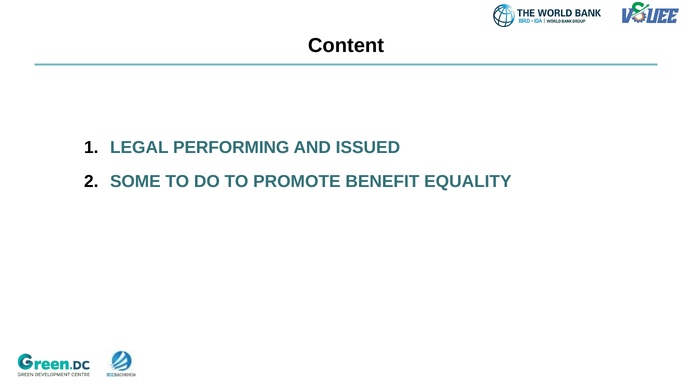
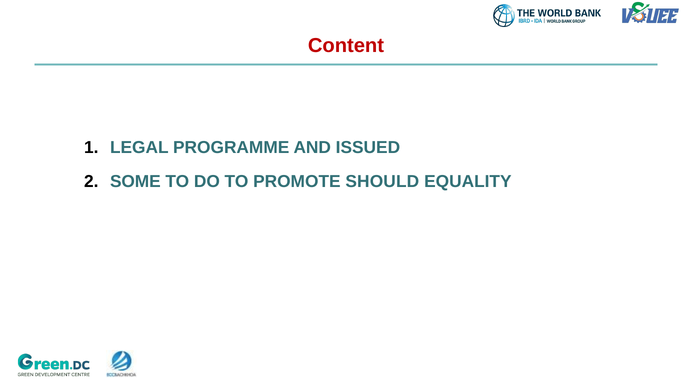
Content colour: black -> red
PERFORMING: PERFORMING -> PROGRAMME
BENEFIT: BENEFIT -> SHOULD
